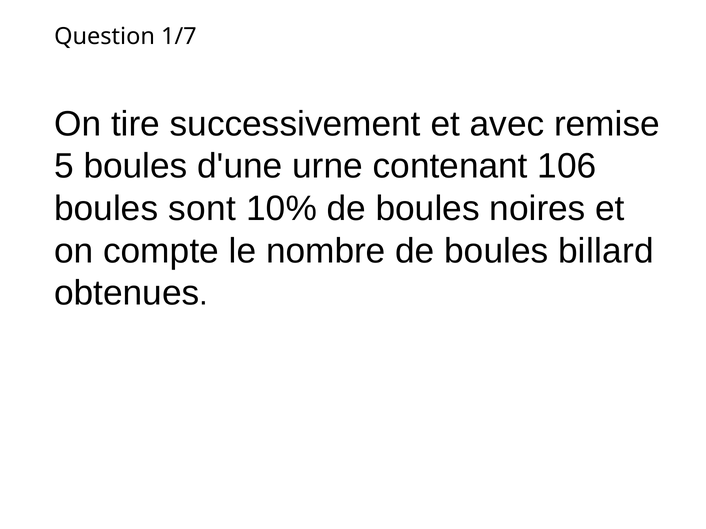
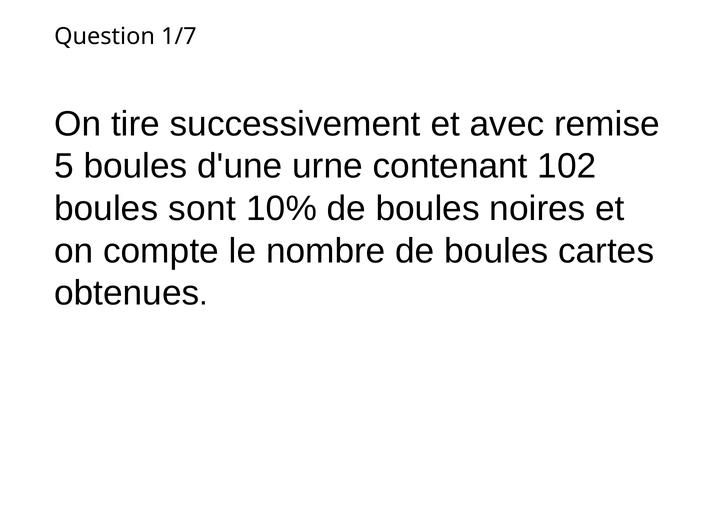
106: 106 -> 102
billard: billard -> cartes
